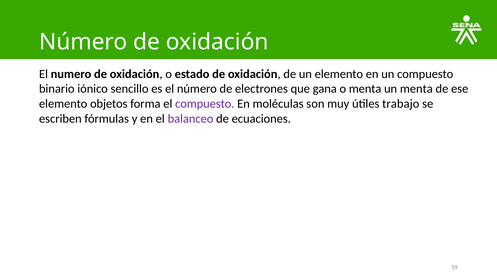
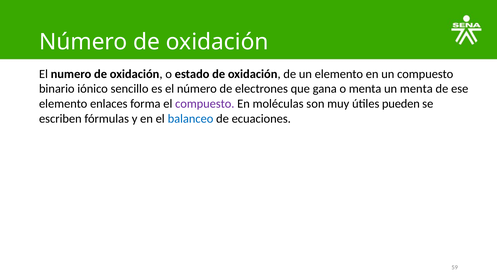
objetos: objetos -> enlaces
trabajo: trabajo -> pueden
balanceo colour: purple -> blue
